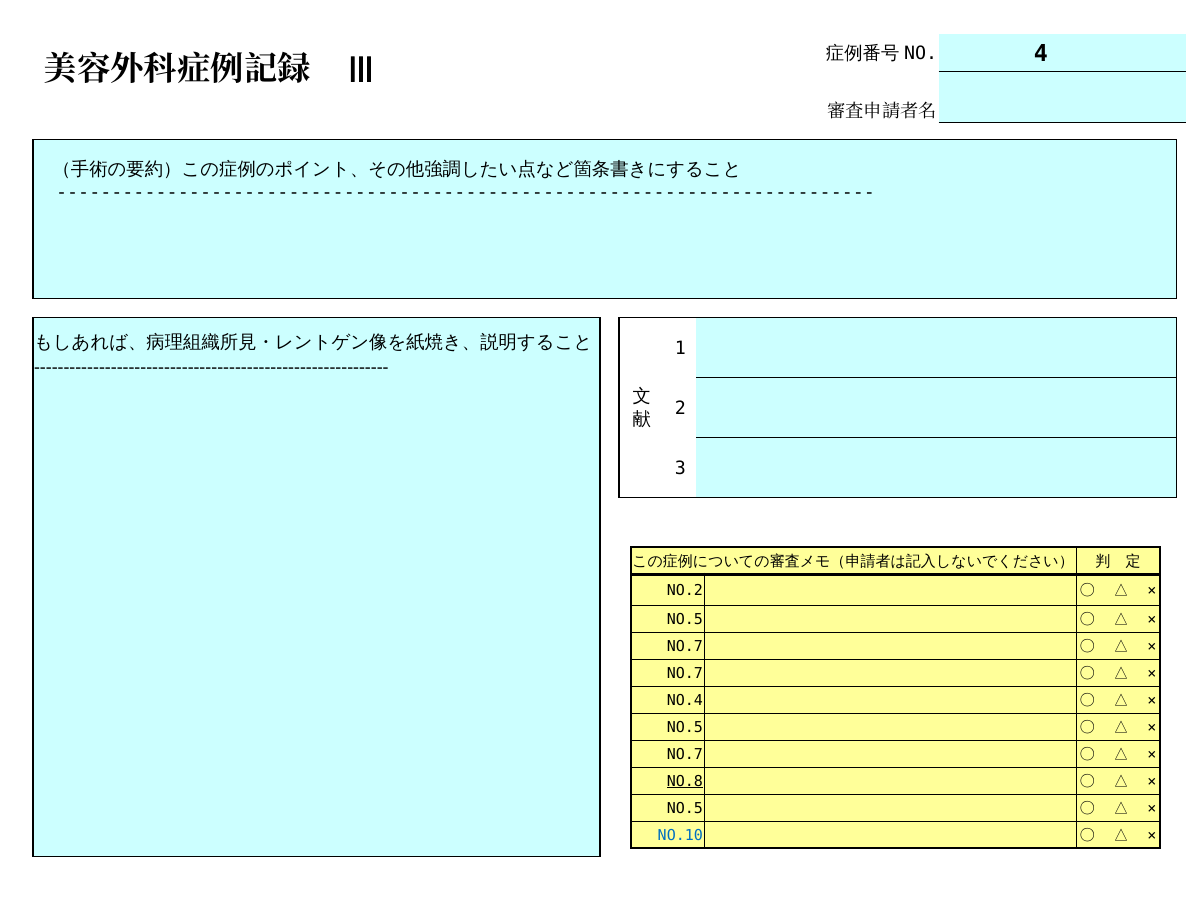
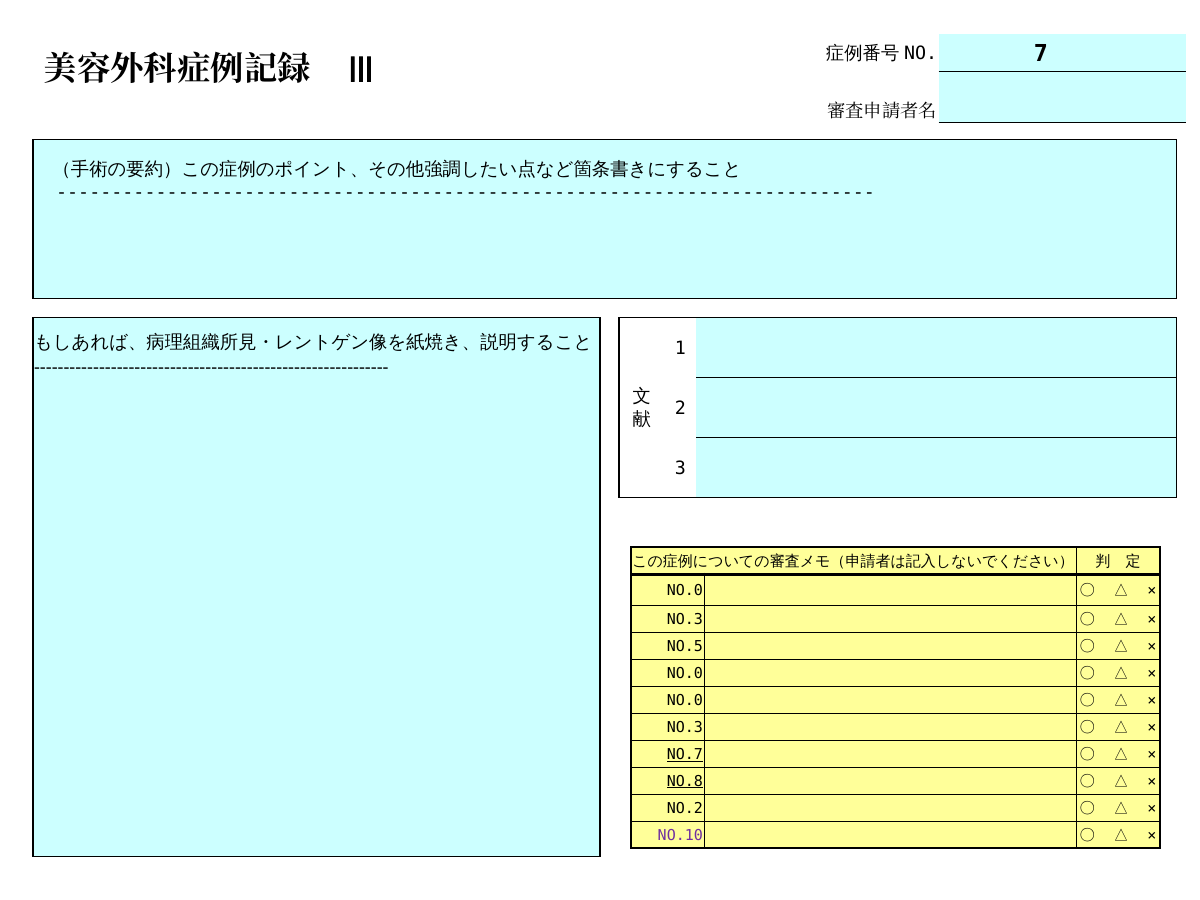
4: 4 -> 7
NO.2 at (685, 591): NO.2 -> NO.0
NO.5 at (685, 620): NO.5 -> NO.3
NO.7 at (685, 647): NO.7 -> NO.5
NO.7 at (685, 674): NO.7 -> NO.0
NO.4 at (685, 701): NO.4 -> NO.0
NO.5 at (685, 728): NO.5 -> NO.3
NO.7 at (685, 755) underline: none -> present
NO.5 at (685, 808): NO.5 -> NO.2
NO.10 colour: blue -> purple
